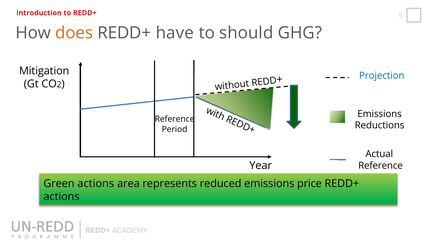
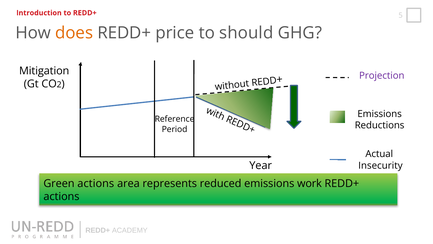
have: have -> price
Projection colour: blue -> purple
Reference at (381, 165): Reference -> Insecurity
price: price -> work
